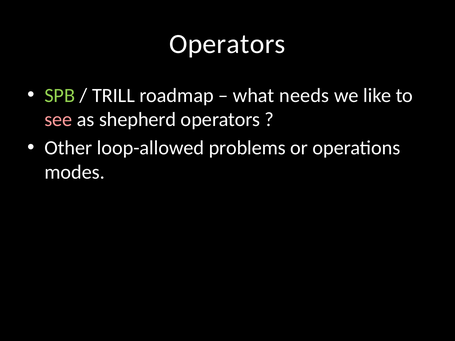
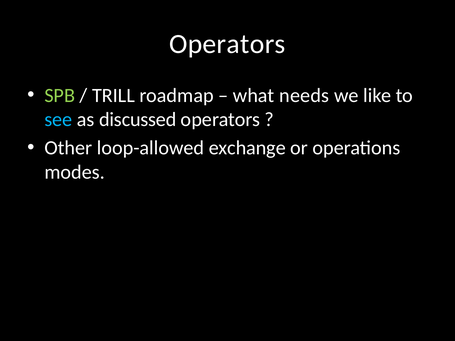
see colour: pink -> light blue
shepherd: shepherd -> discussed
problems: problems -> exchange
